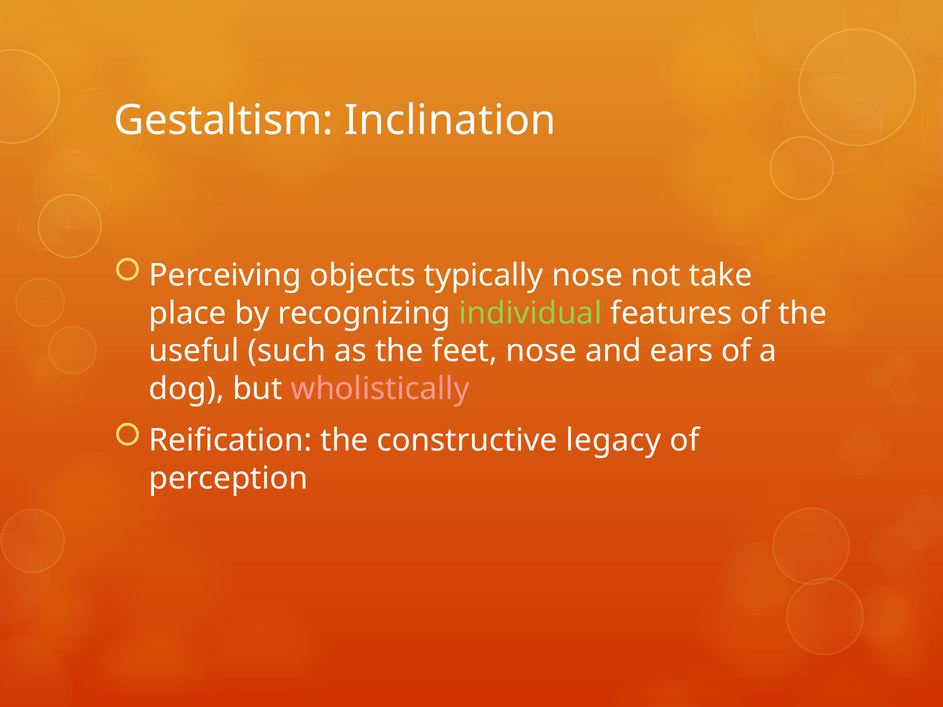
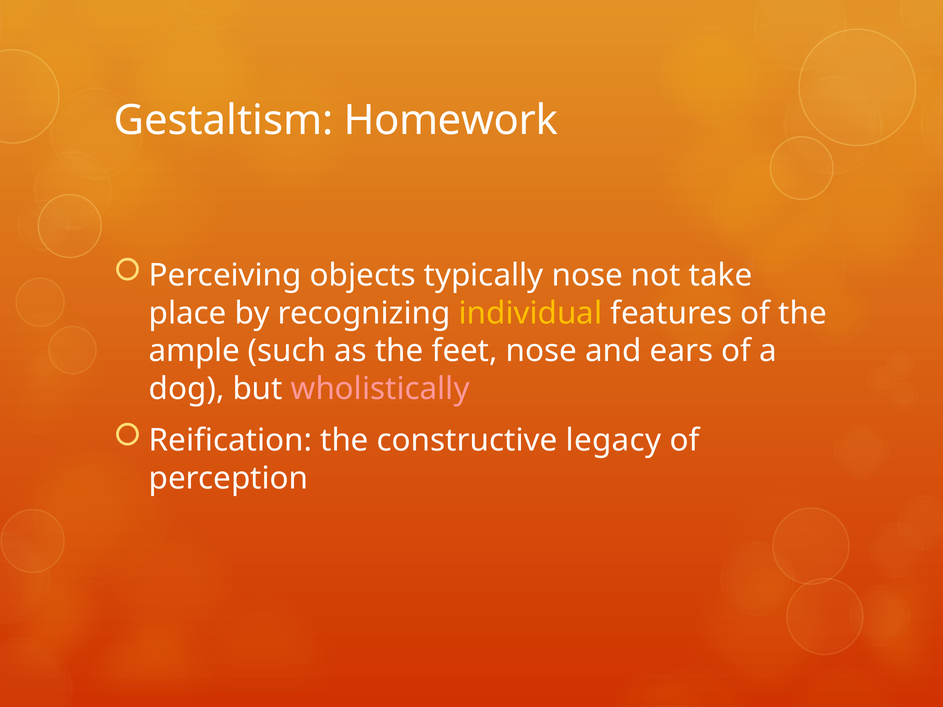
Inclination: Inclination -> Homework
individual colour: light green -> yellow
useful: useful -> ample
